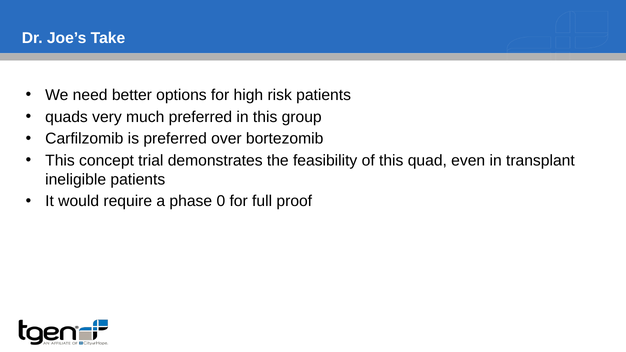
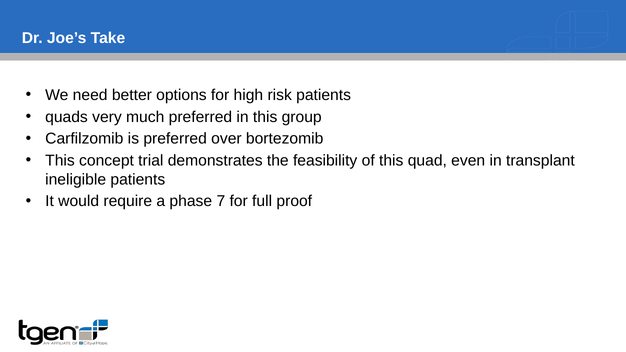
0: 0 -> 7
